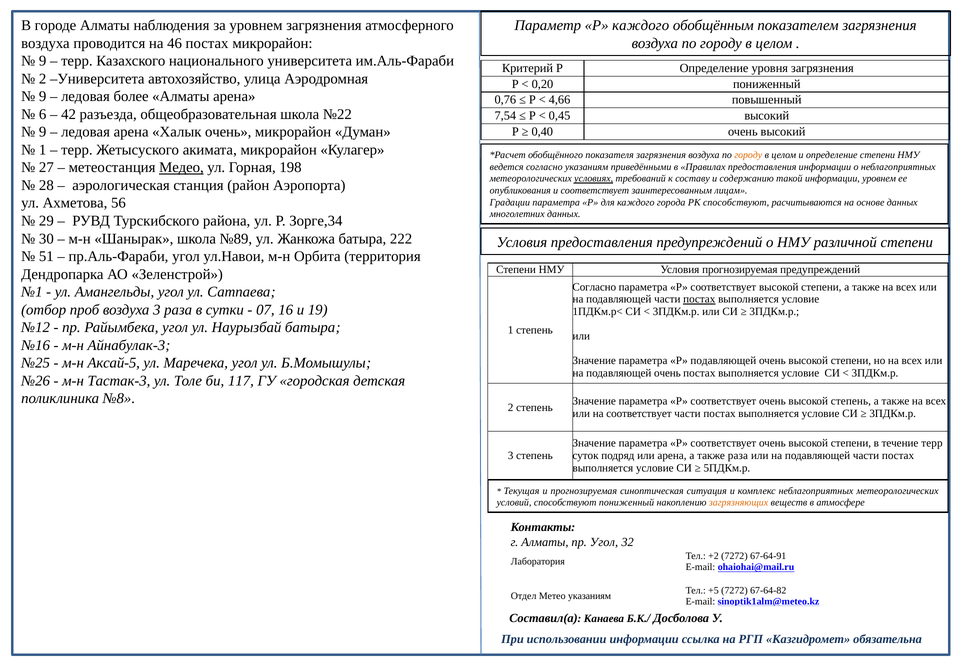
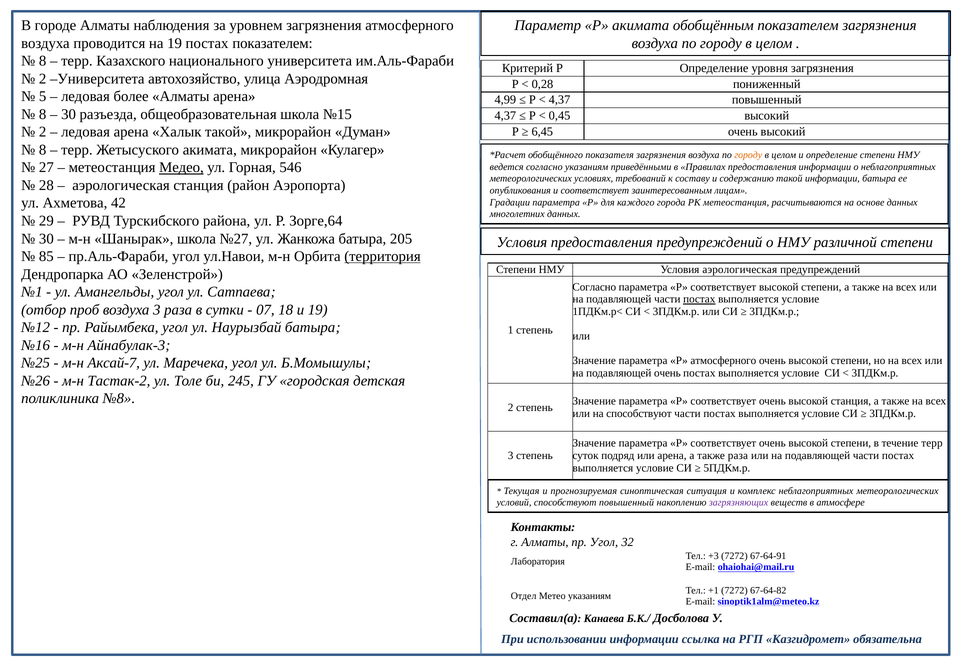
Р каждого: каждого -> акимата
на 46: 46 -> 19
постах микрорайон: микрорайон -> показателем
9 at (43, 61): 9 -> 8
0,20: 0,20 -> 0,28
9 at (43, 97): 9 -> 5
0,76: 0,76 -> 4,99
4,66 at (560, 100): 4,66 -> 4,37
6 at (43, 114): 6 -> 8
42 at (69, 114): 42 -> 30
№22: №22 -> №15
7,54 at (505, 116): 7,54 -> 4,37
9 at (43, 132): 9 -> 2
Халык очень: очень -> такой
0,40: 0,40 -> 6,45
1 at (43, 150): 1 -> 8
198: 198 -> 546
условиях underline: present -> none
информации уровнем: уровнем -> батыра
56: 56 -> 42
РК способствуют: способствуют -> метеостанция
Зорге,34: Зорге,34 -> Зорге,64
№89: №89 -> №27
222: 222 -> 205
51: 51 -> 85
территория underline: none -> present
Условия прогнозируемая: прогнозируемая -> аэрологическая
16: 16 -> 18
Р подавляющей: подавляющей -> атмосферного
Аксай-5: Аксай-5 -> Аксай-7
Тастак-3: Тастак-3 -> Тастак-2
117: 117 -> 245
высокой степень: степень -> станция
на соответствует: соответствует -> способствуют
способствуют пониженный: пониженный -> повышенный
загрязняющих colour: orange -> purple
+2: +2 -> +3
+5: +5 -> +1
